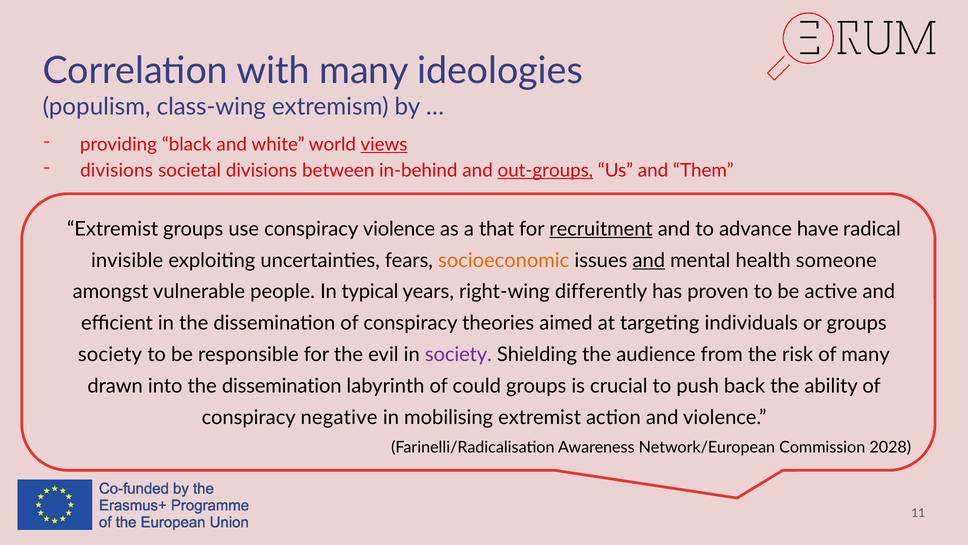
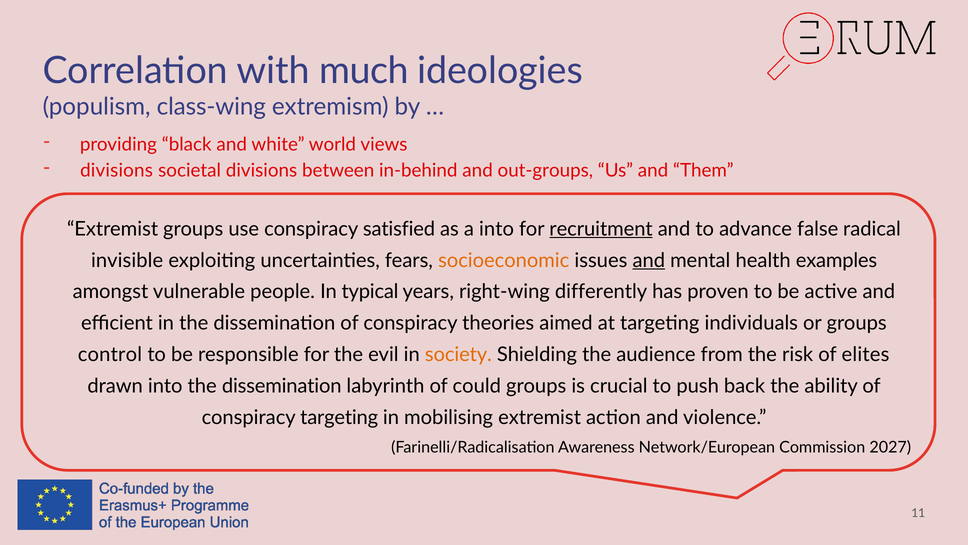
with many: many -> much
views underline: present -> none
out-groups underline: present -> none
conspiracy violence: violence -> satisfied
a that: that -> into
have: have -> false
someone: someone -> examples
society at (110, 354): society -> control
society at (458, 354) colour: purple -> orange
of many: many -> elites
conspiracy negative: negative -> targeting
2028: 2028 -> 2027
